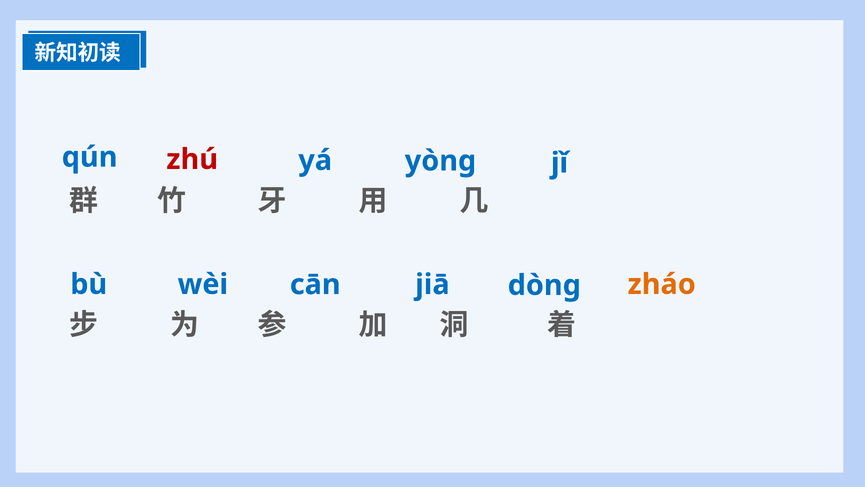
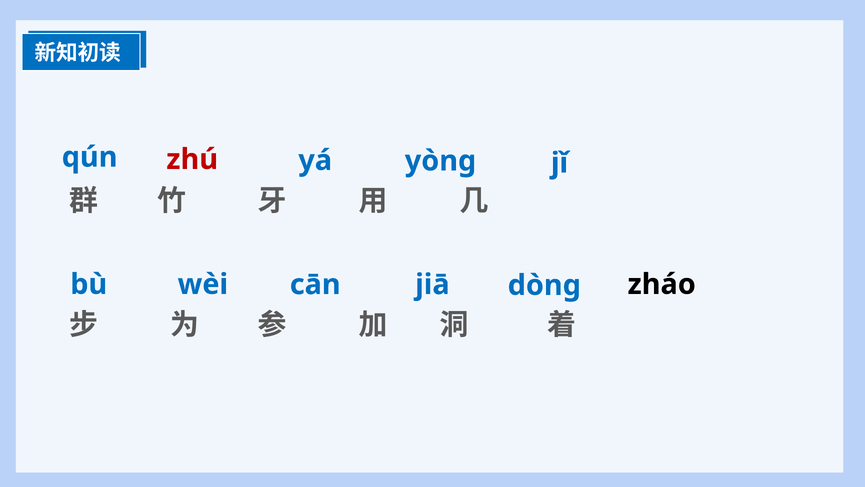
zháo colour: orange -> black
